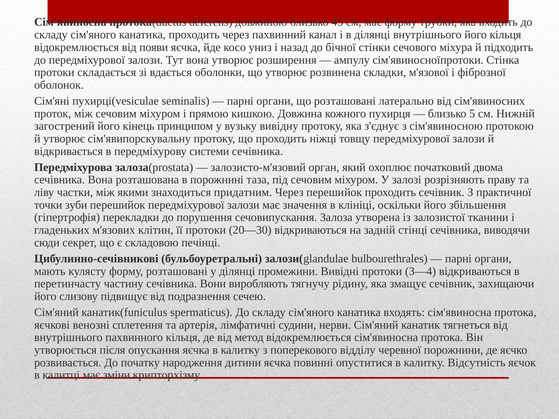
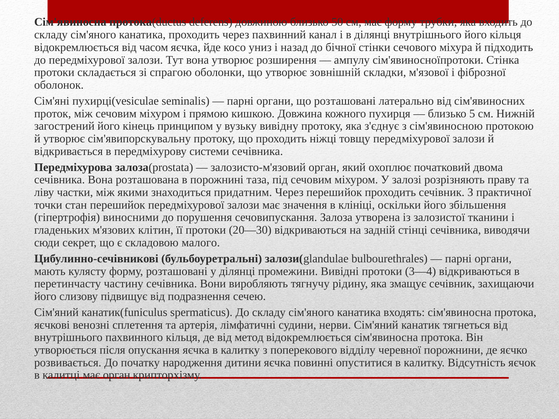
45: 45 -> 50
появи: появи -> часом
вдається: вдається -> спрагою
розвинена: розвинена -> зовнішній
зуби: зуби -> стан
перекладки: перекладки -> виносними
печінці: печінці -> малого
має зміни: зміни -> орган
